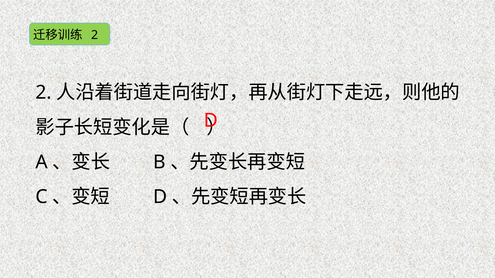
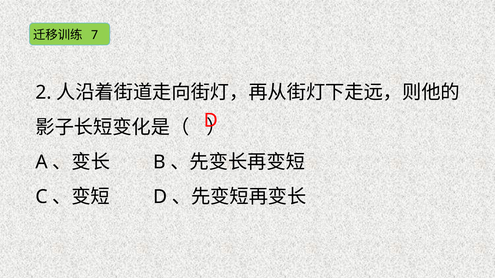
2 at (95, 35): 2 -> 7
